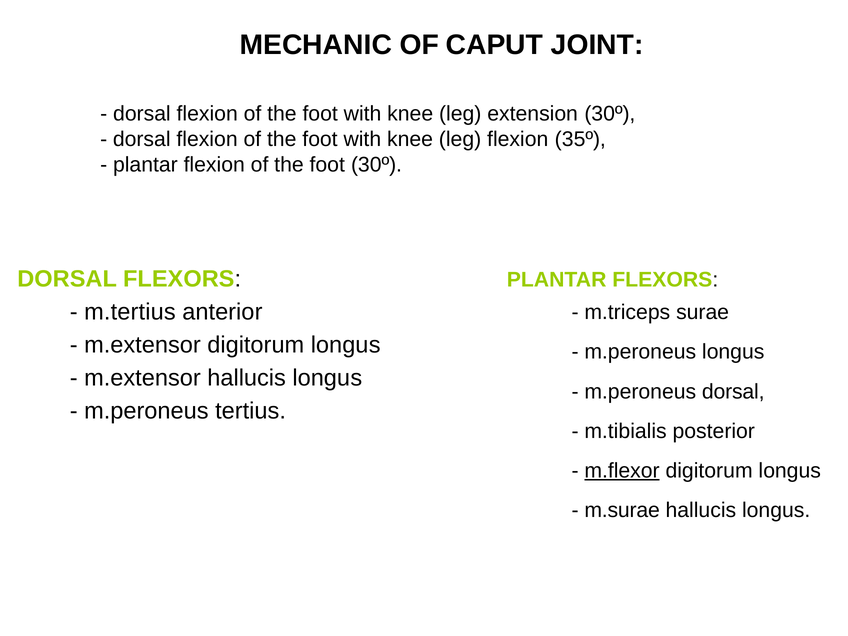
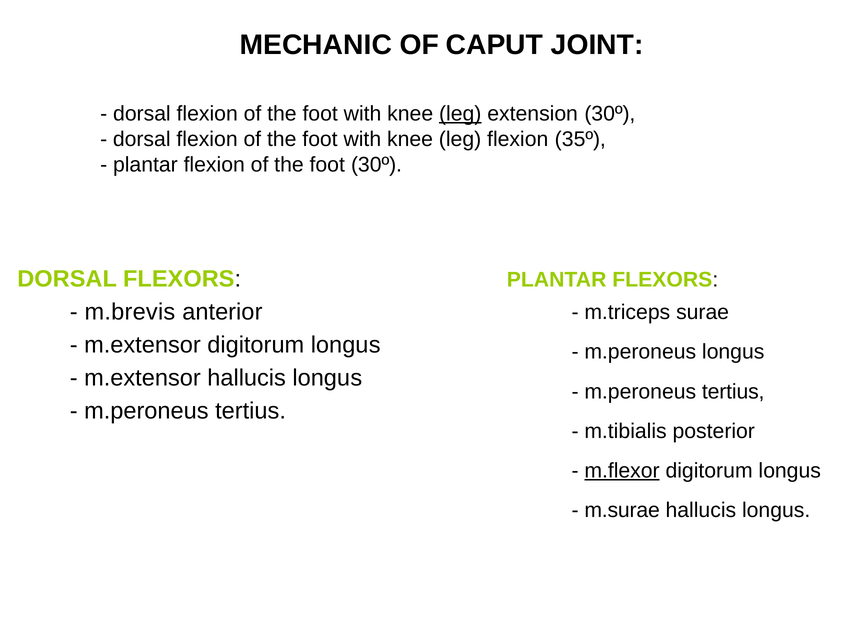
leg at (460, 114) underline: none -> present
m.tertius: m.tertius -> m.brevis
dorsal at (733, 392): dorsal -> tertius
